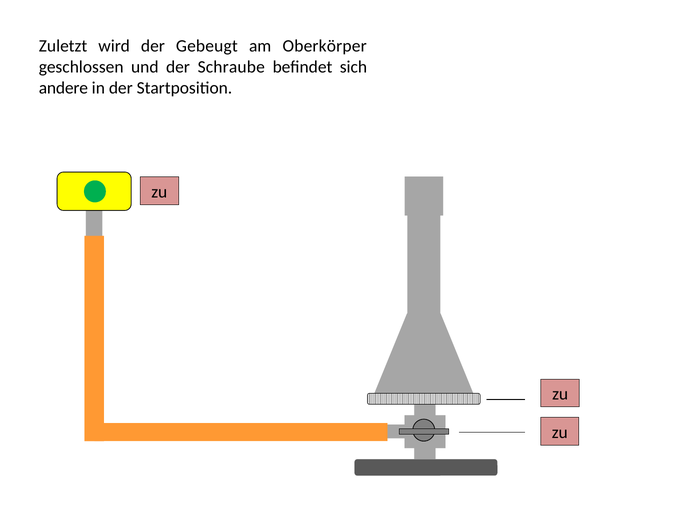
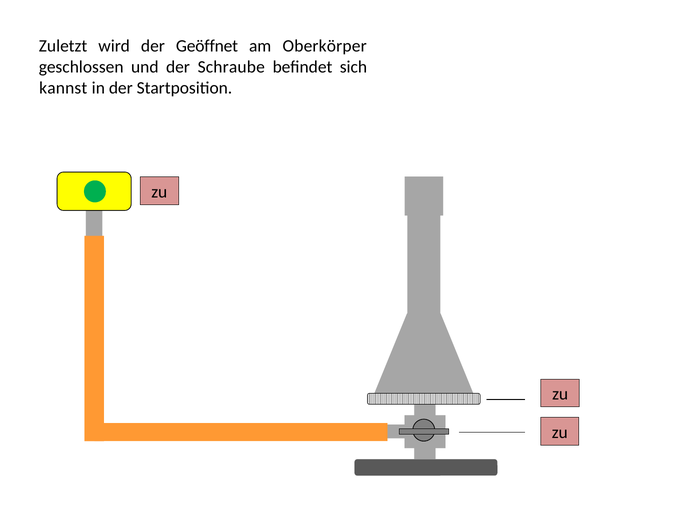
Gebeugt: Gebeugt -> Geöffnet
andere: andere -> kannst
